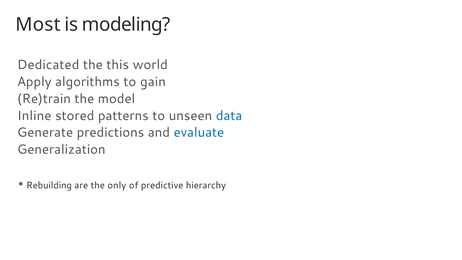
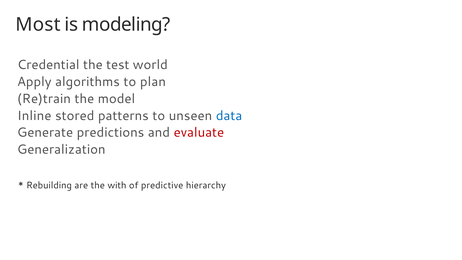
Dedicated: Dedicated -> Credential
this: this -> test
gain: gain -> plan
evaluate colour: blue -> red
only: only -> with
